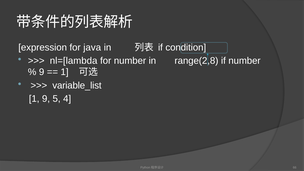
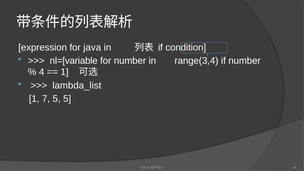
nl=[lambda: nl=[lambda -> nl=[variable
range(2,8: range(2,8 -> range(3,4
9 at (42, 72): 9 -> 4
variable_list: variable_list -> lambda_list
1 9: 9 -> 7
5 4: 4 -> 5
